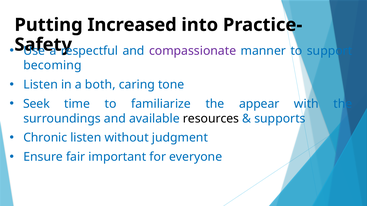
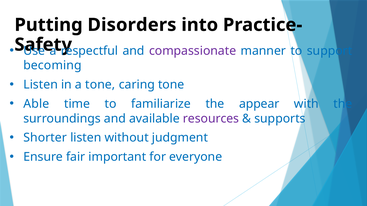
Increased: Increased -> Disorders
a both: both -> tone
Seek: Seek -> Able
resources colour: black -> purple
Chronic: Chronic -> Shorter
